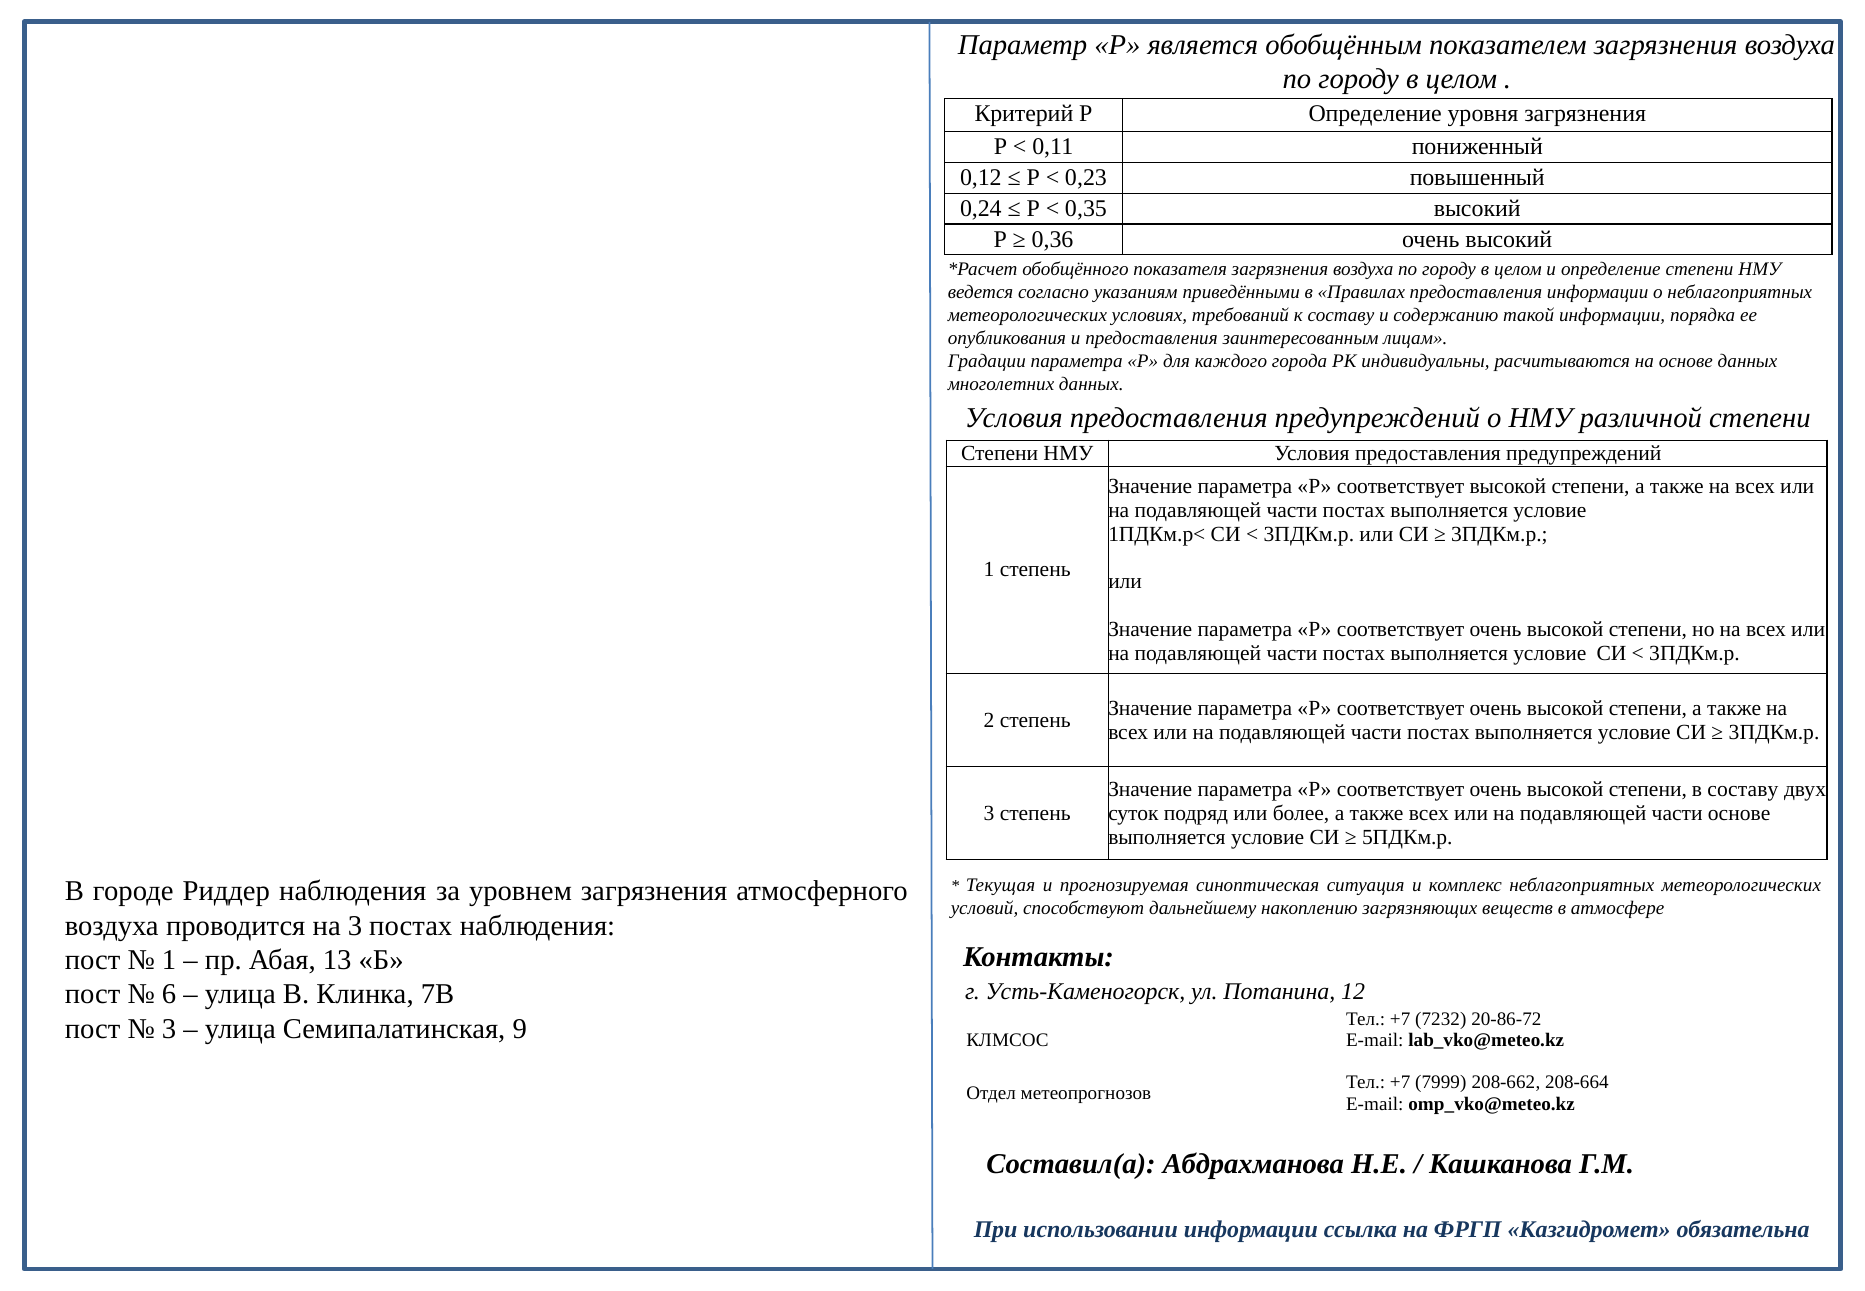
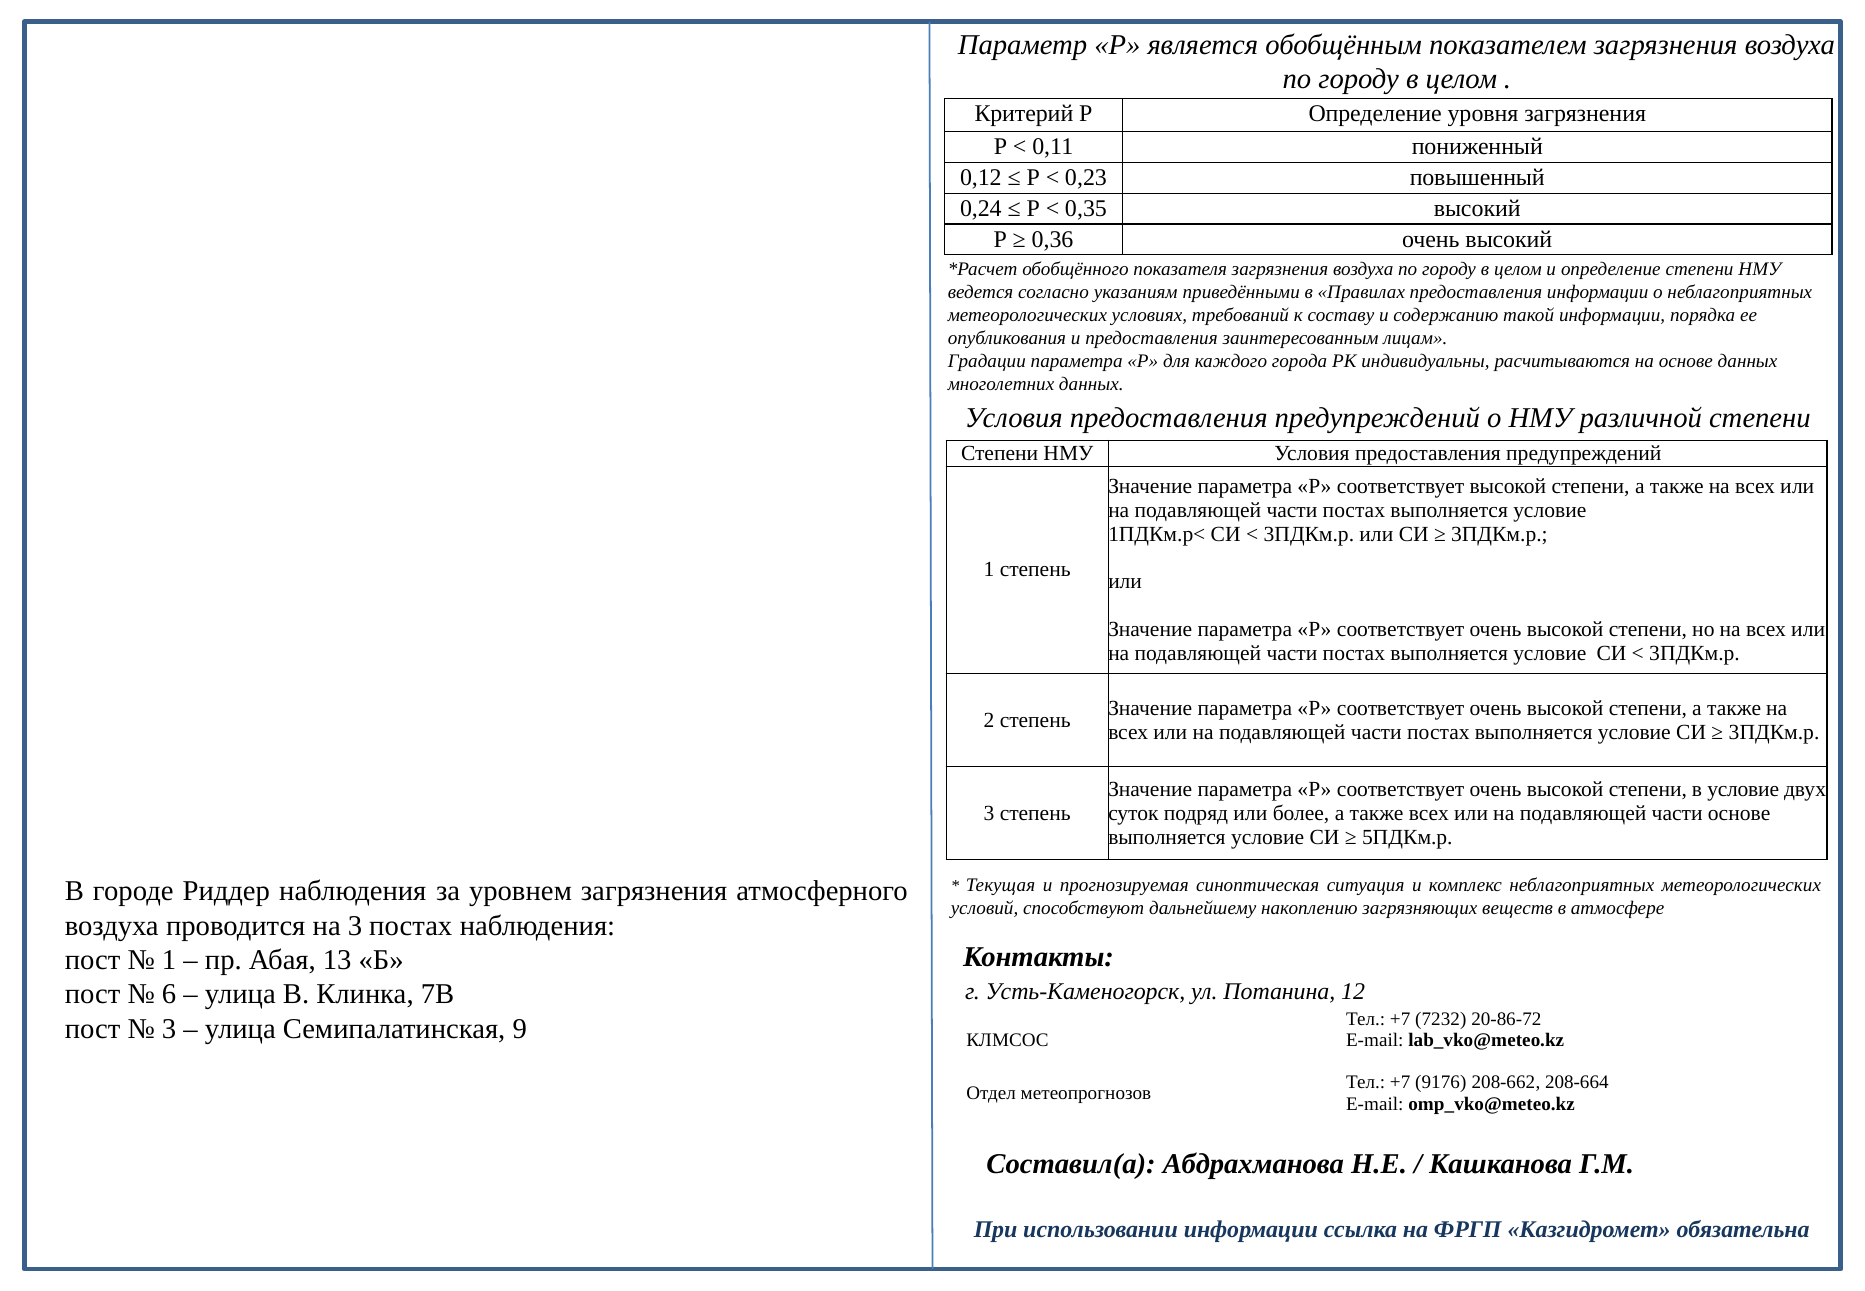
в составу: составу -> условие
7999: 7999 -> 9176
